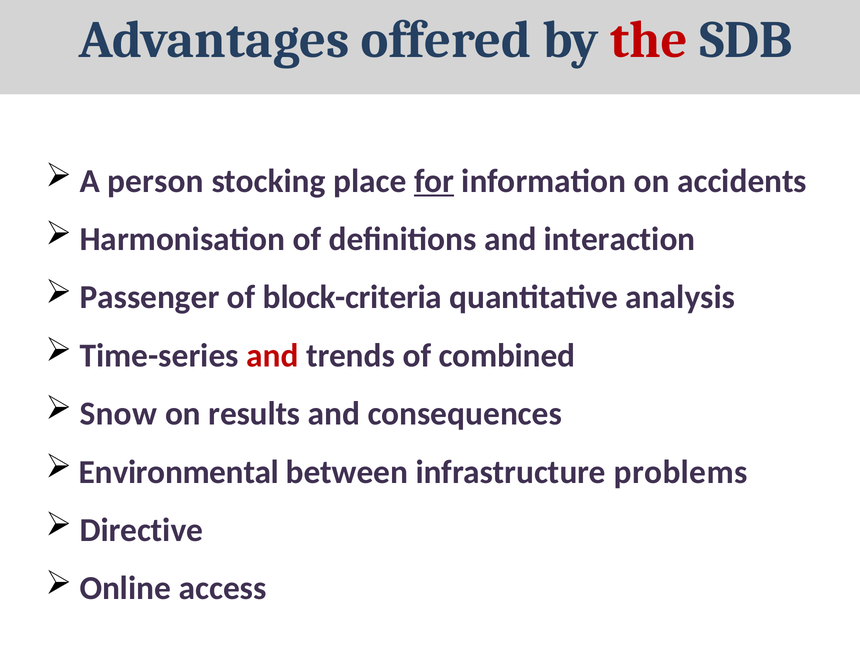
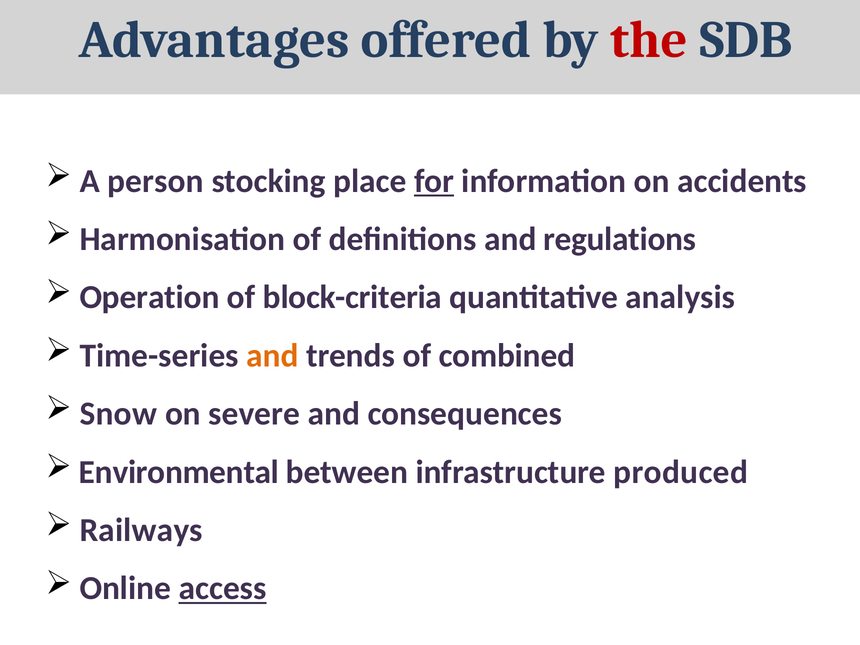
interaction: interaction -> regulations
Passenger: Passenger -> Operation
and at (272, 356) colour: red -> orange
results: results -> severe
problems: problems -> produced
Directive: Directive -> Railways
access underline: none -> present
